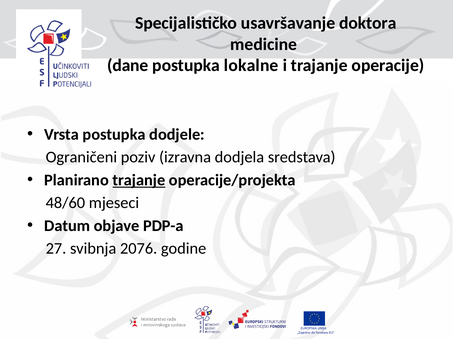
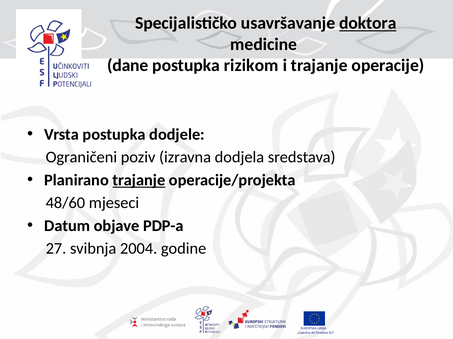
doktora underline: none -> present
lokalne: lokalne -> rizikom
2076: 2076 -> 2004
